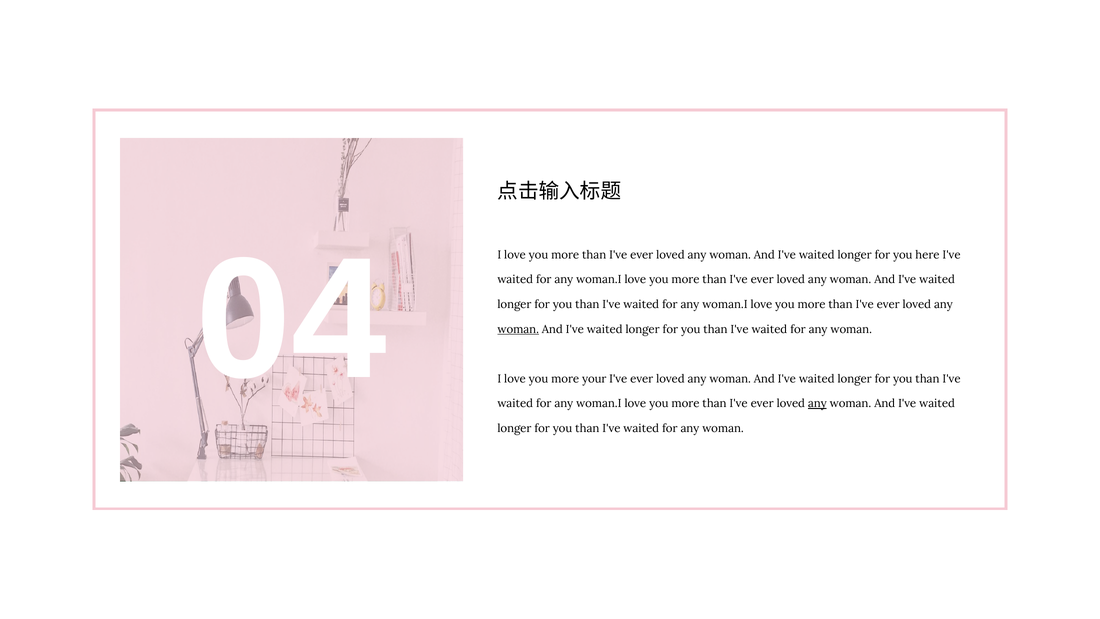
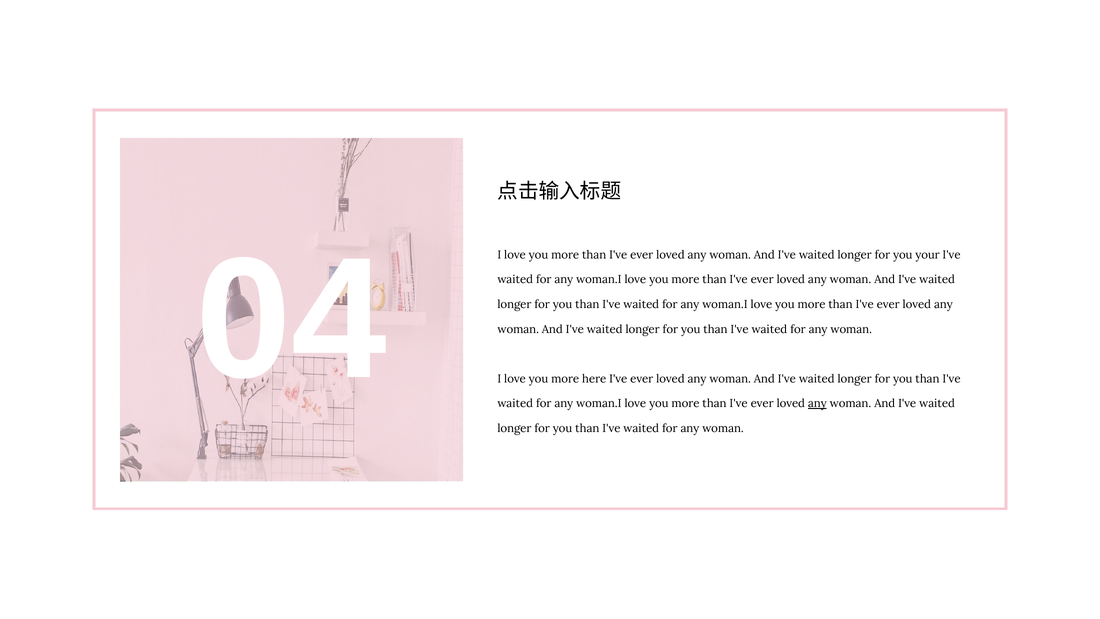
here: here -> your
woman at (518, 329) underline: present -> none
your: your -> here
